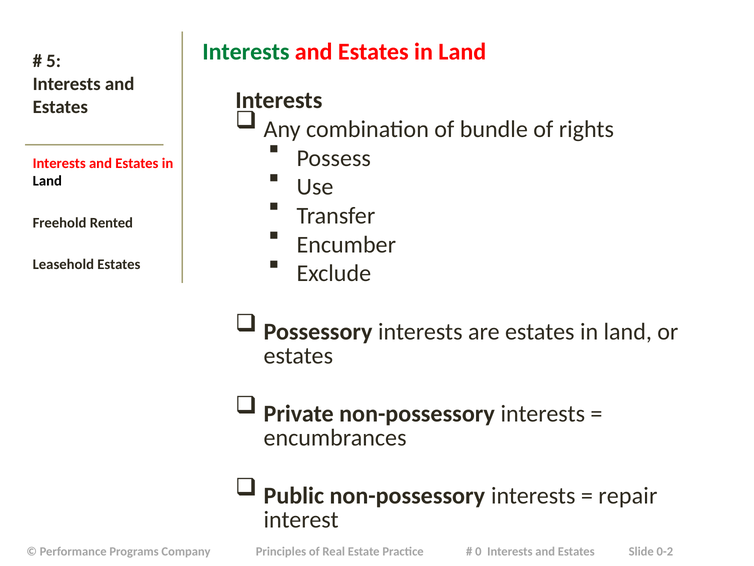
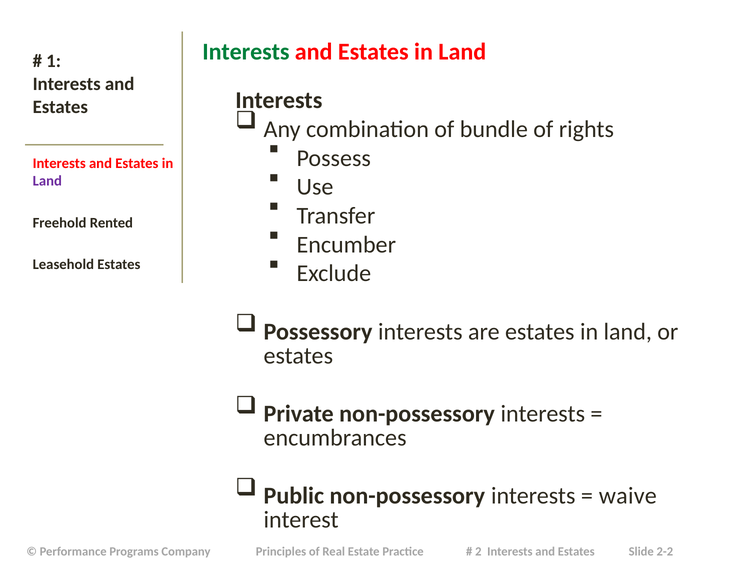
5: 5 -> 1
Land at (47, 181) colour: black -> purple
repair: repair -> waive
0: 0 -> 2
0-2: 0-2 -> 2-2
